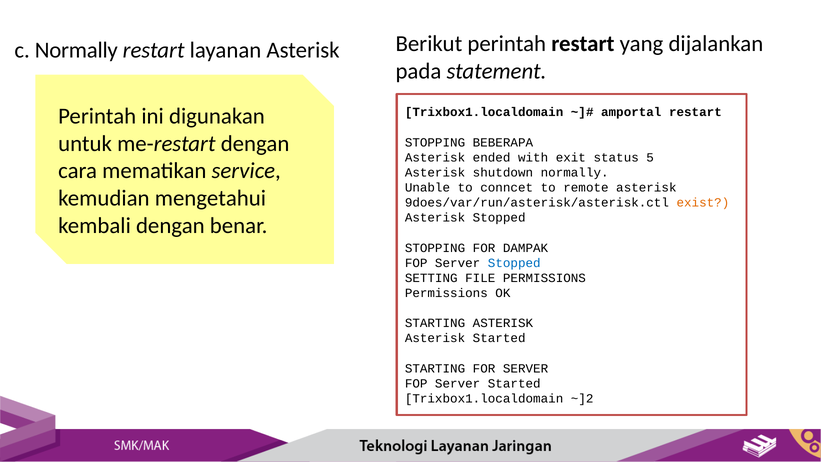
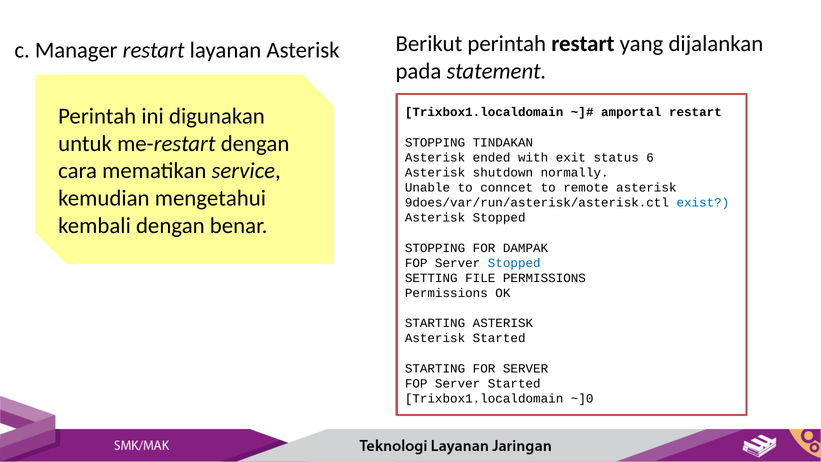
c Normally: Normally -> Manager
BEBERAPA: BEBERAPA -> TINDAKAN
5: 5 -> 6
exist colour: orange -> blue
~]2: ~]2 -> ~]0
